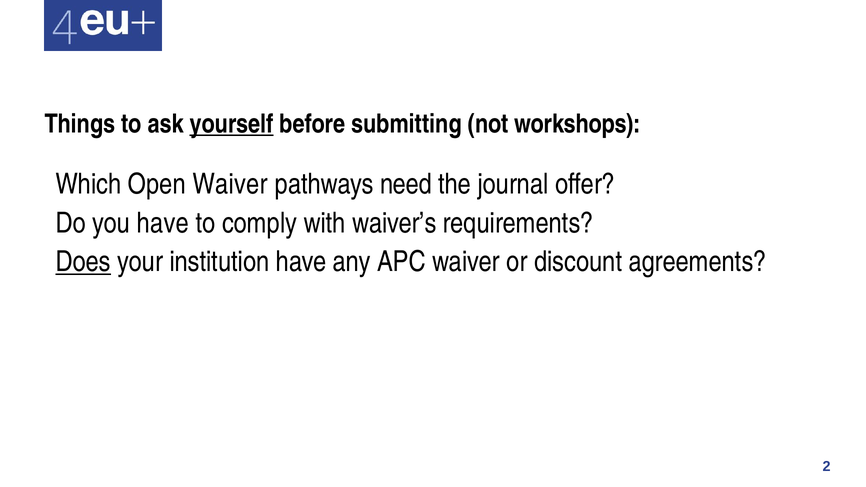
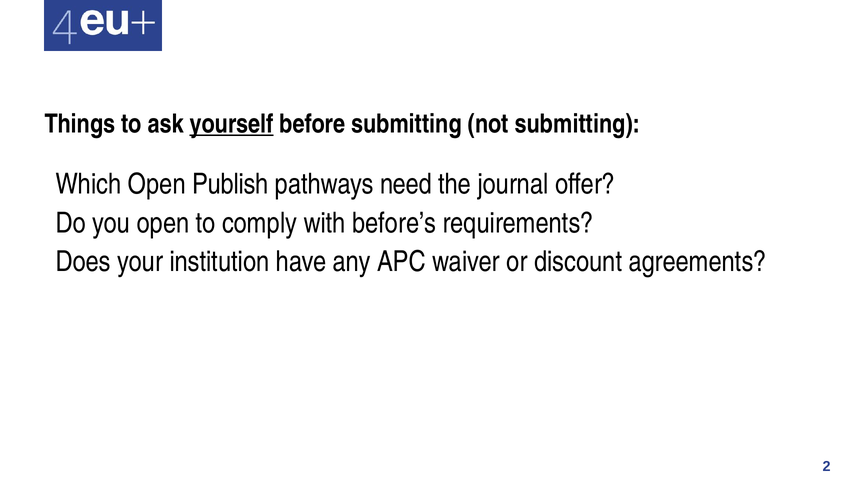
not workshops: workshops -> submitting
Open Waiver: Waiver -> Publish
you have: have -> open
waiver’s: waiver’s -> before’s
Does underline: present -> none
